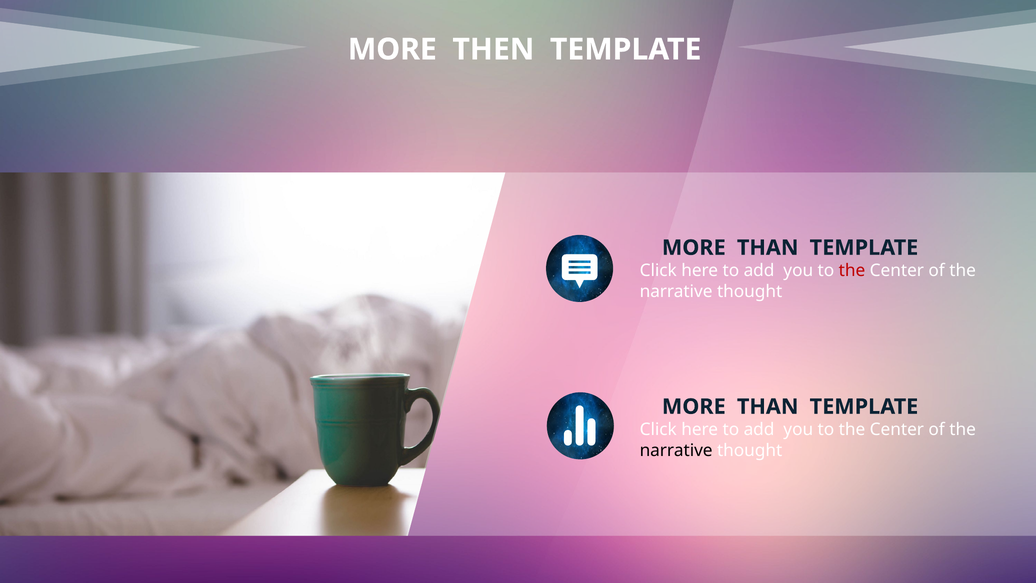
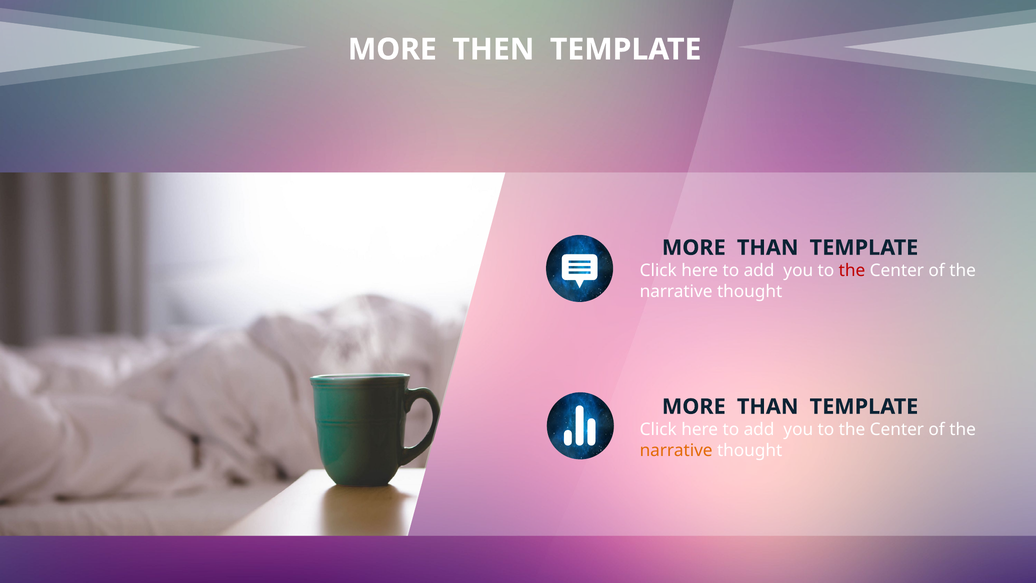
narrative at (676, 450) colour: black -> orange
